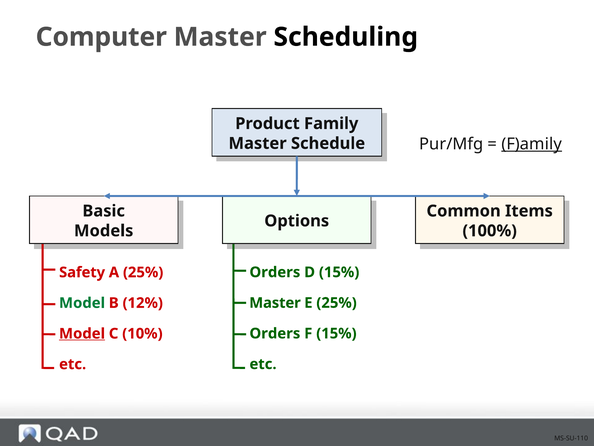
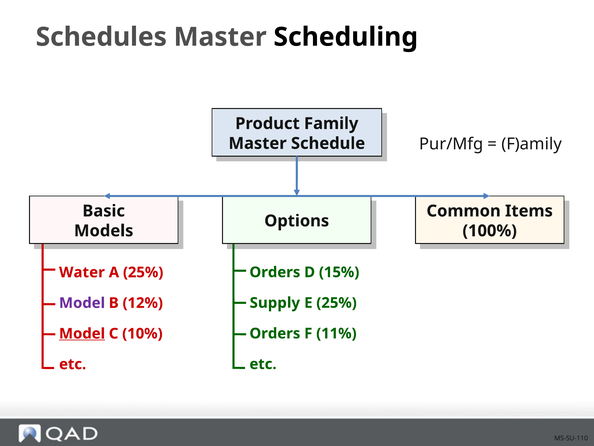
Computer: Computer -> Schedules
F)amily underline: present -> none
Safety: Safety -> Water
Master at (275, 303): Master -> Supply
Model at (82, 303) colour: green -> purple
F 15%: 15% -> 11%
